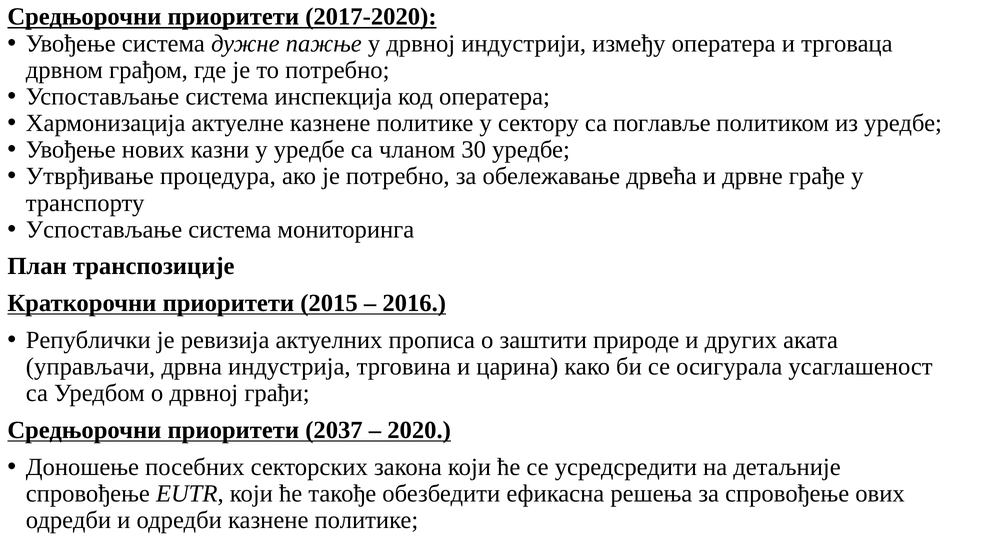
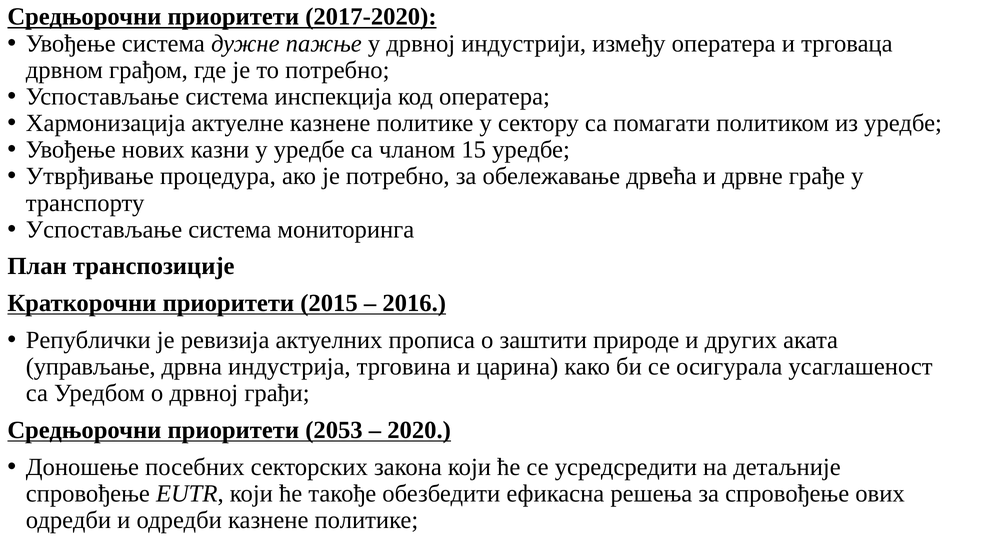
поглавље: поглавље -> помагати
30: 30 -> 15
управљачи: управљачи -> управљање
2037: 2037 -> 2053
